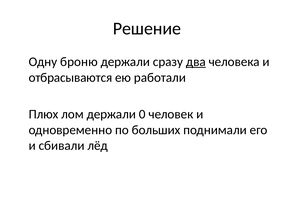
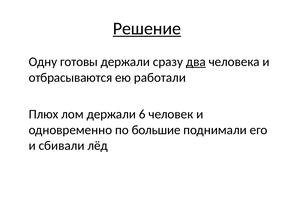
Решение underline: none -> present
броню: броню -> готовы
0: 0 -> 6
больших: больших -> большие
